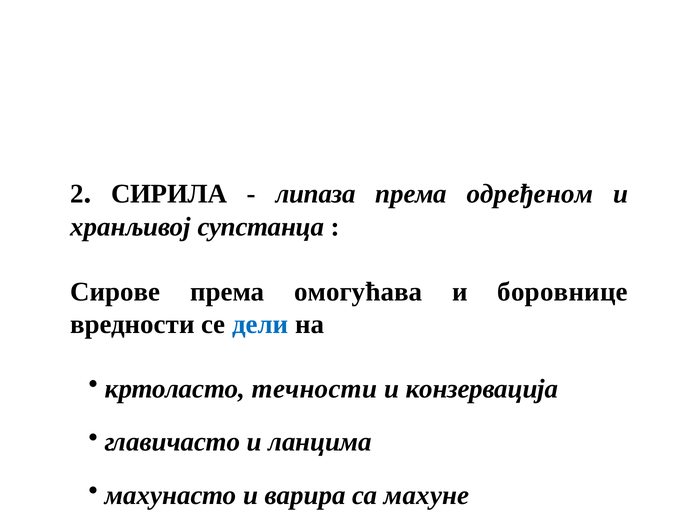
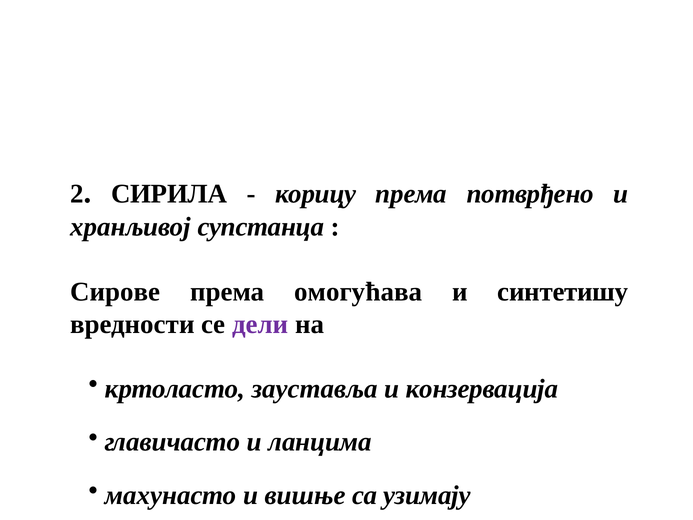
липаза: липаза -> корицу
одређеном: одређеном -> потврђено
боровнице: боровнице -> синтетишу
дели colour: blue -> purple
течности: течности -> зауставља
варира: варира -> вишње
махуне: махуне -> узимају
